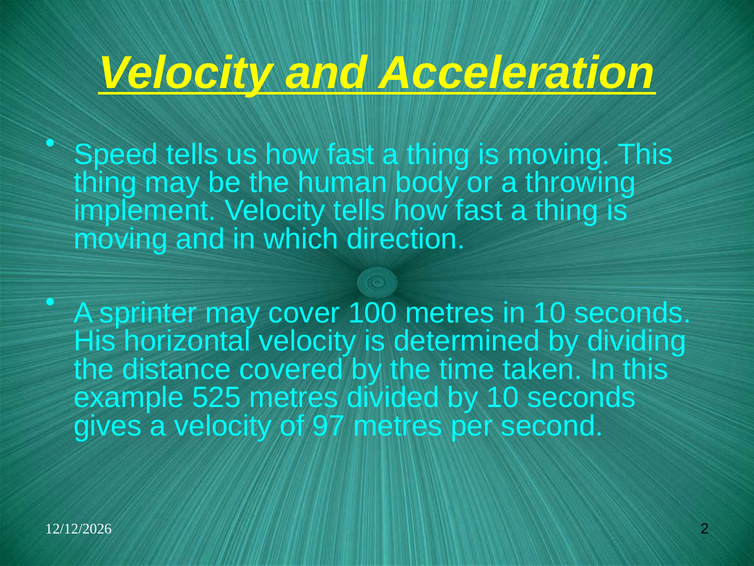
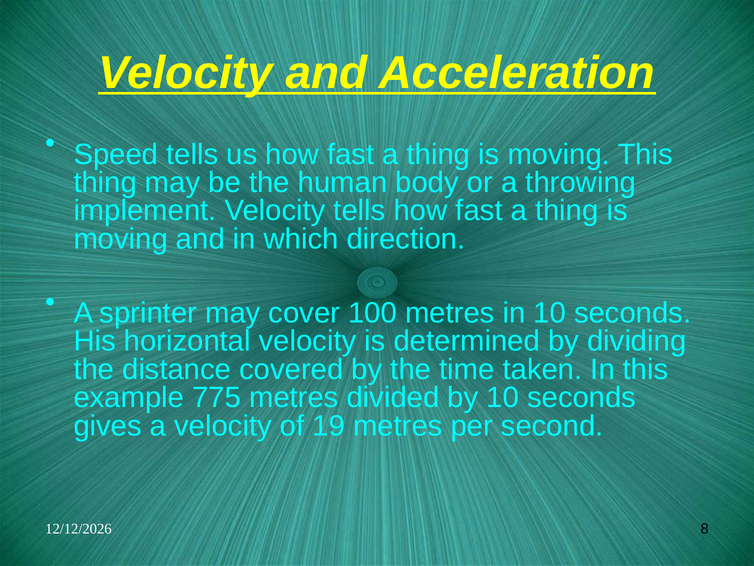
525: 525 -> 775
97: 97 -> 19
2: 2 -> 8
